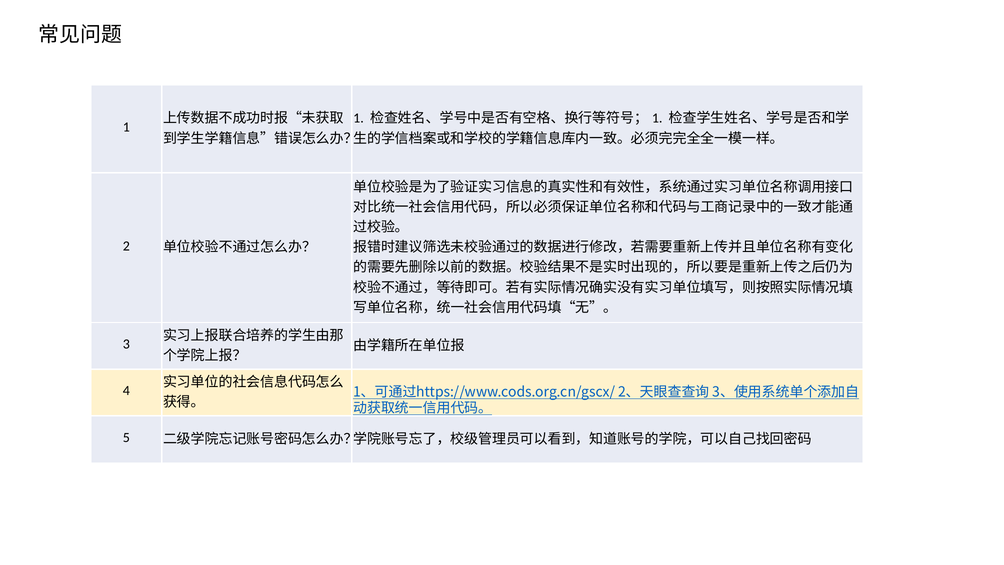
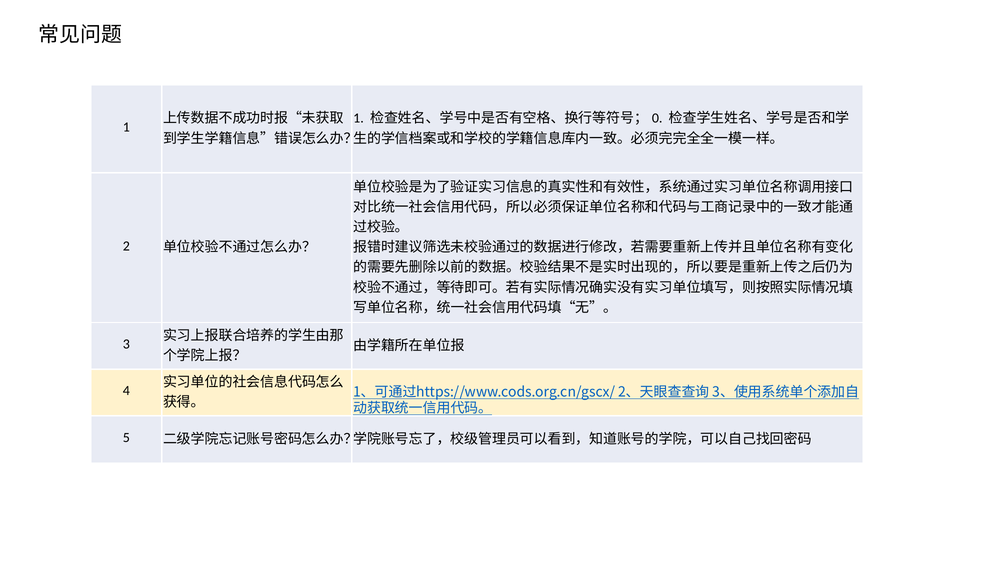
1 at (657, 118): 1 -> 0
